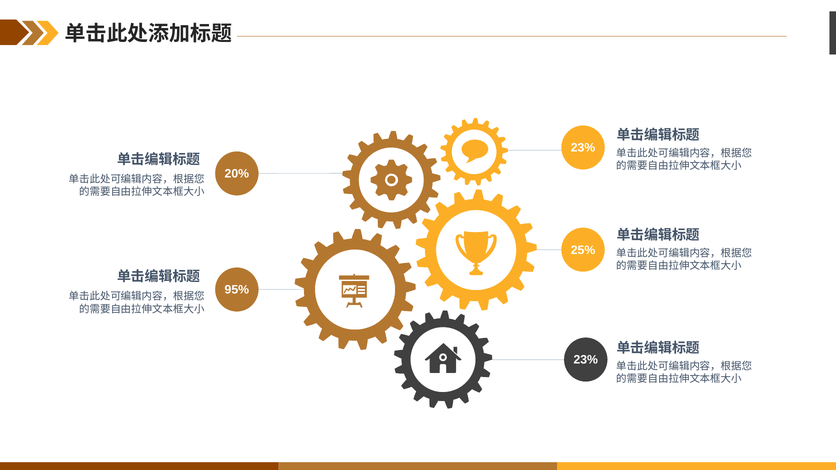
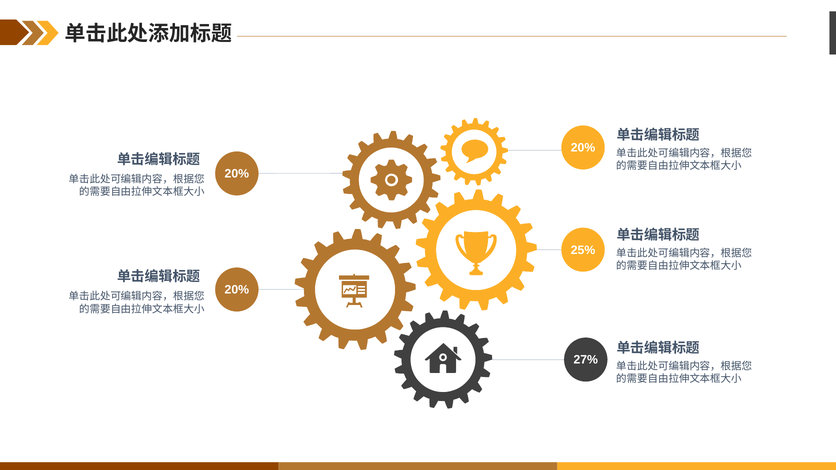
23% at (583, 148): 23% -> 20%
95% at (237, 290): 95% -> 20%
23% at (586, 360): 23% -> 27%
